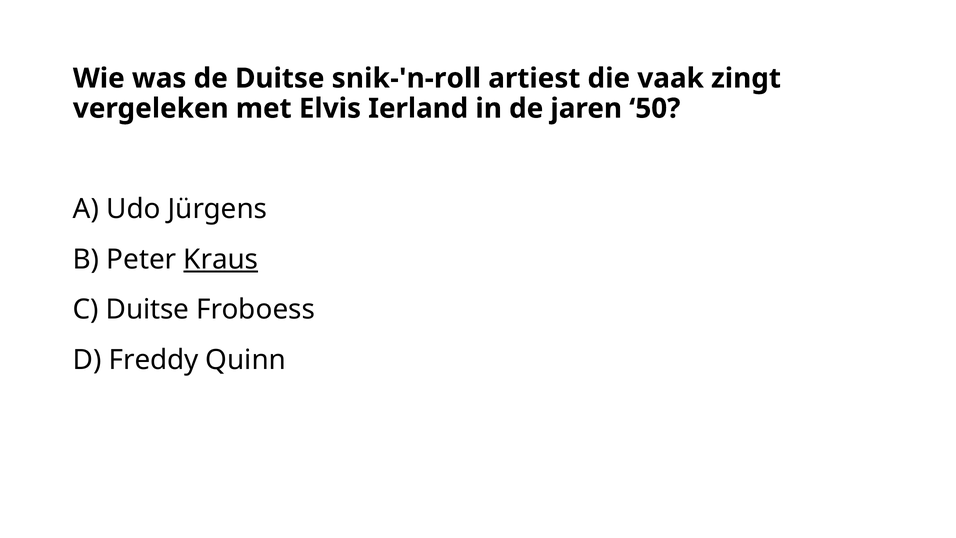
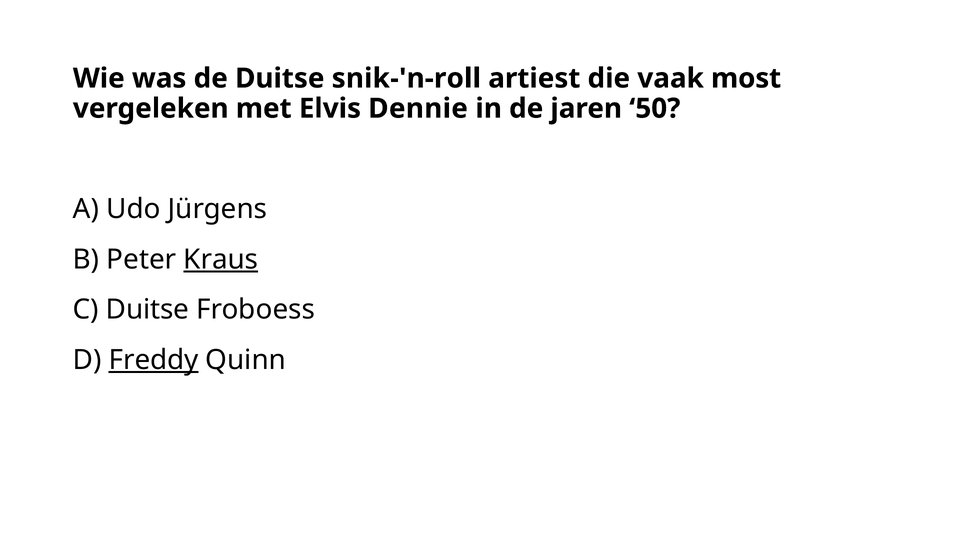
zingt: zingt -> most
Ierland: Ierland -> Dennie
Freddy underline: none -> present
